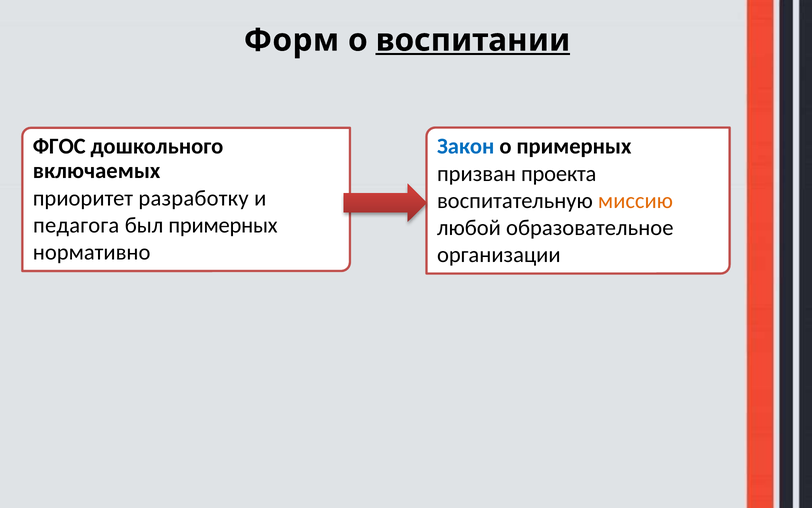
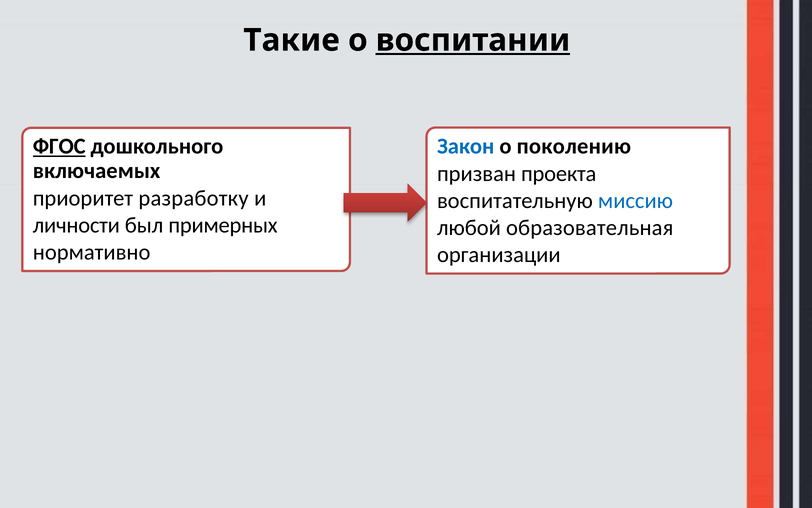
Форм: Форм -> Такие
о примерных: примерных -> поколению
ФГОС underline: none -> present
миссию colour: orange -> blue
педагога: педагога -> личности
образовательное: образовательное -> образовательная
